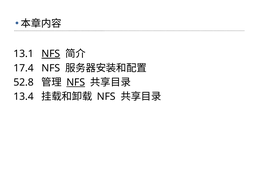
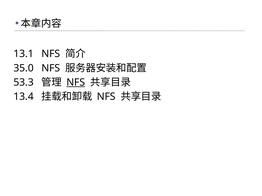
NFS at (51, 54) underline: present -> none
17.4: 17.4 -> 35.0
52.8: 52.8 -> 53.3
